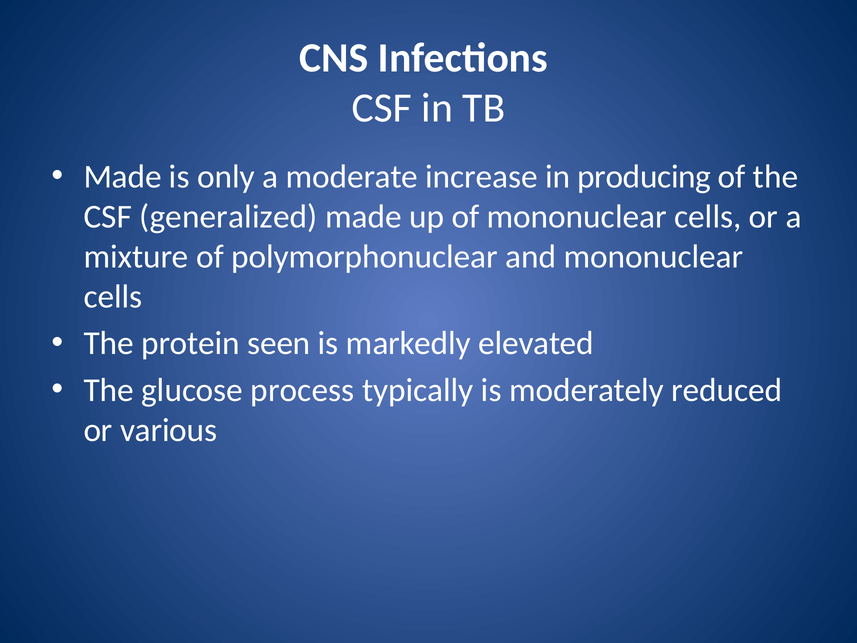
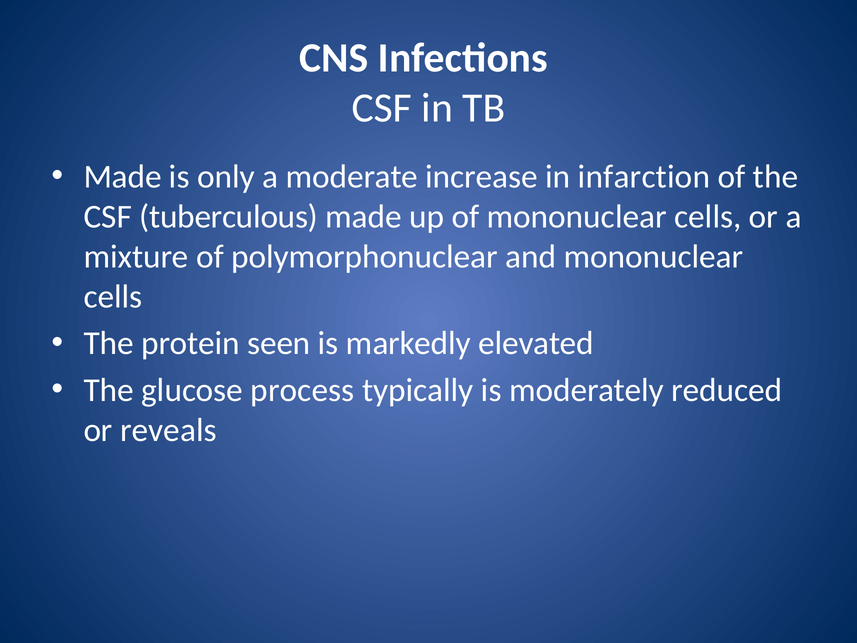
producing: producing -> infarction
generalized: generalized -> tuberculous
various: various -> reveals
